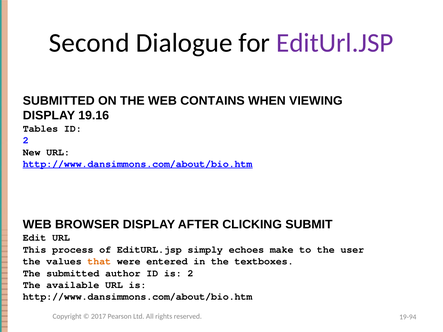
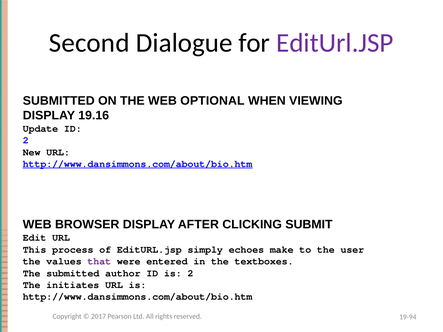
CONTAINS: CONTAINS -> OPTIONAL
Tables: Tables -> Update
that colour: orange -> purple
available: available -> initiates
